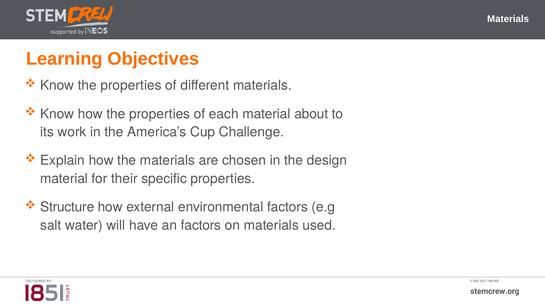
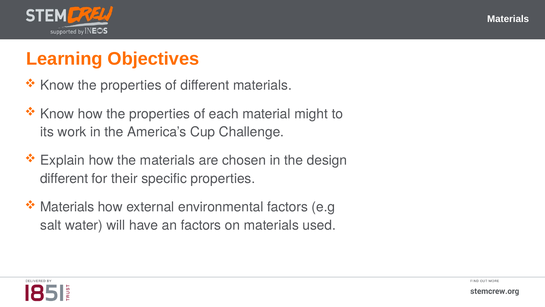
about: about -> might
material at (64, 178): material -> different
Structure at (67, 207): Structure -> Materials
